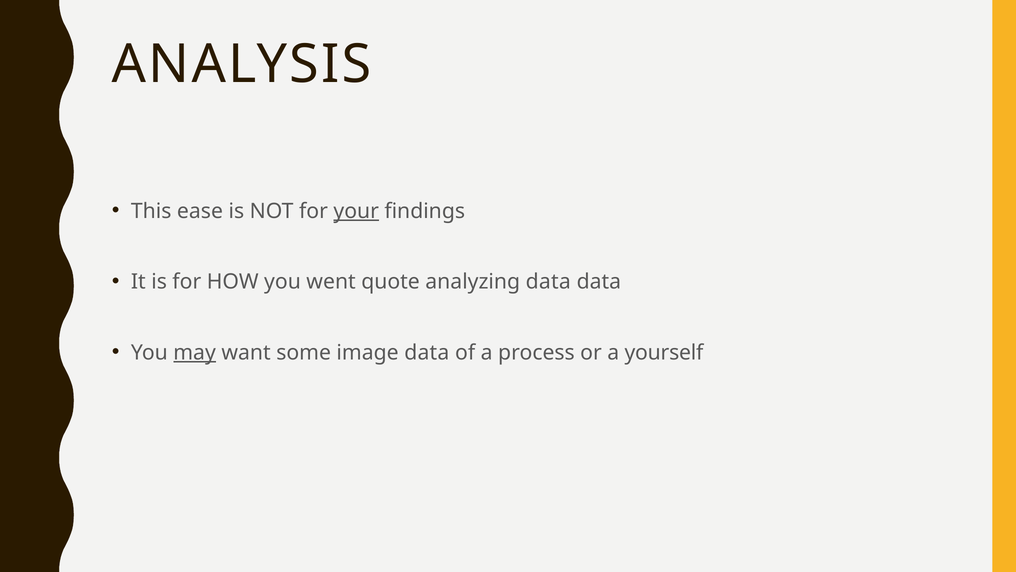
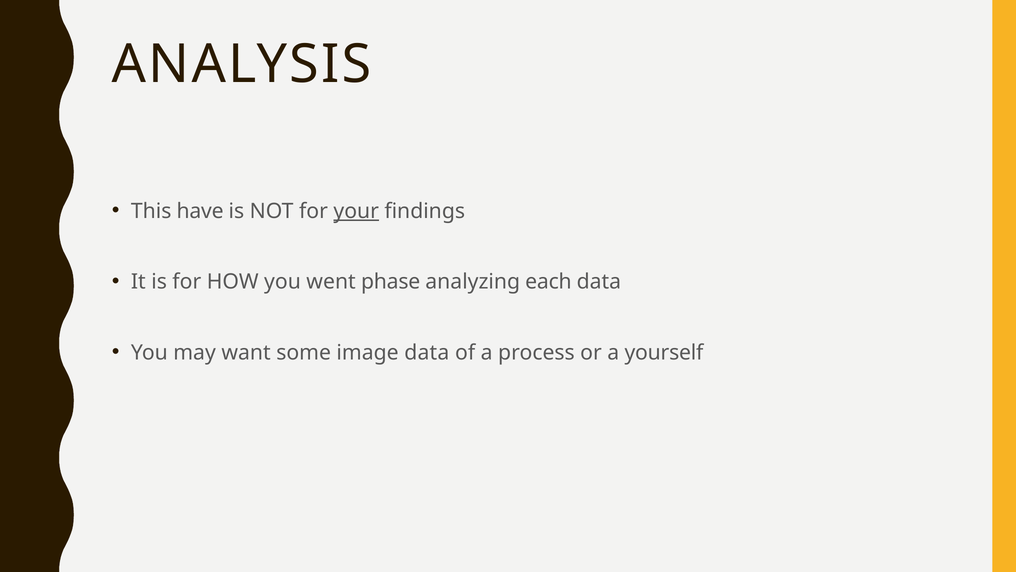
ease: ease -> have
quote: quote -> phase
analyzing data: data -> each
may underline: present -> none
